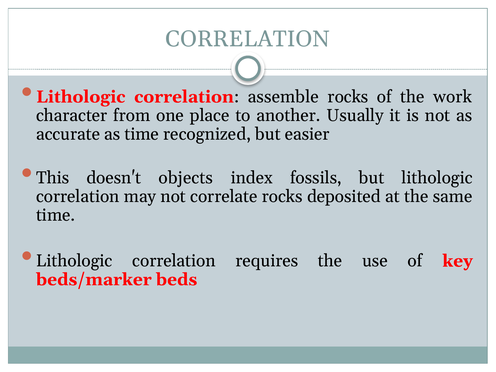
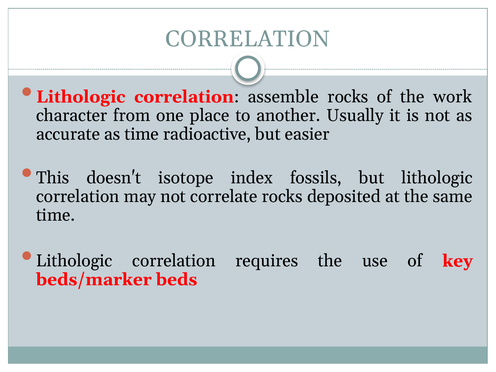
recognized: recognized -> radioactive
objects: objects -> isotope
